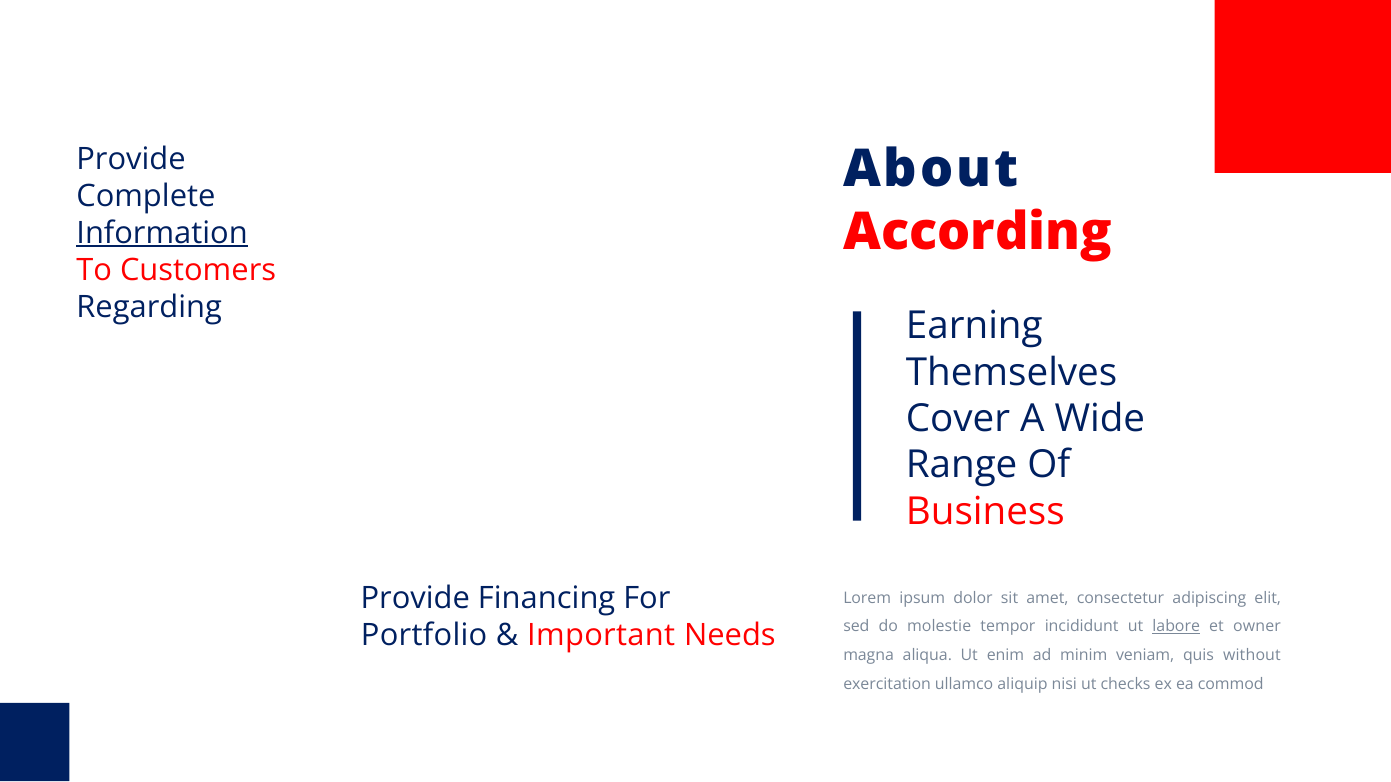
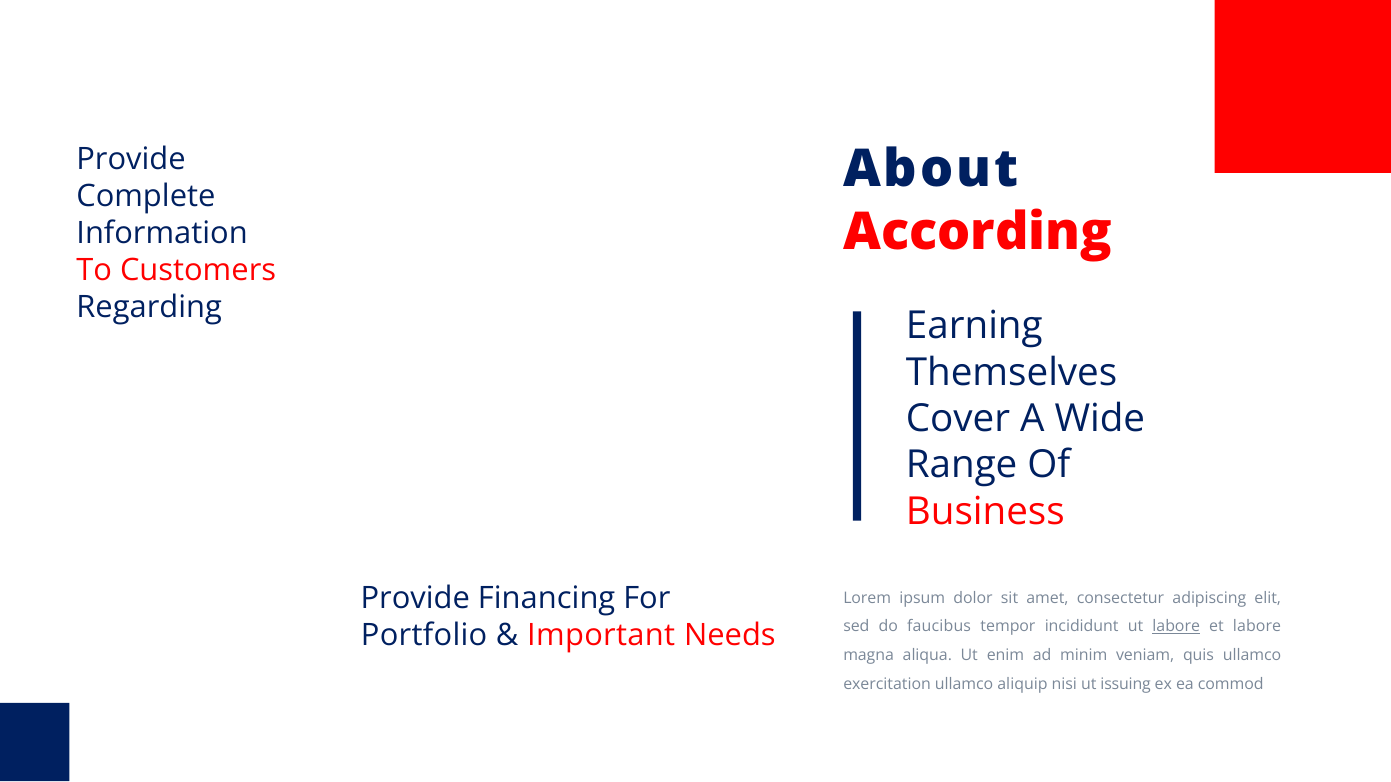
Information underline: present -> none
molestie: molestie -> faucibus
et owner: owner -> labore
quis without: without -> ullamco
checks: checks -> issuing
